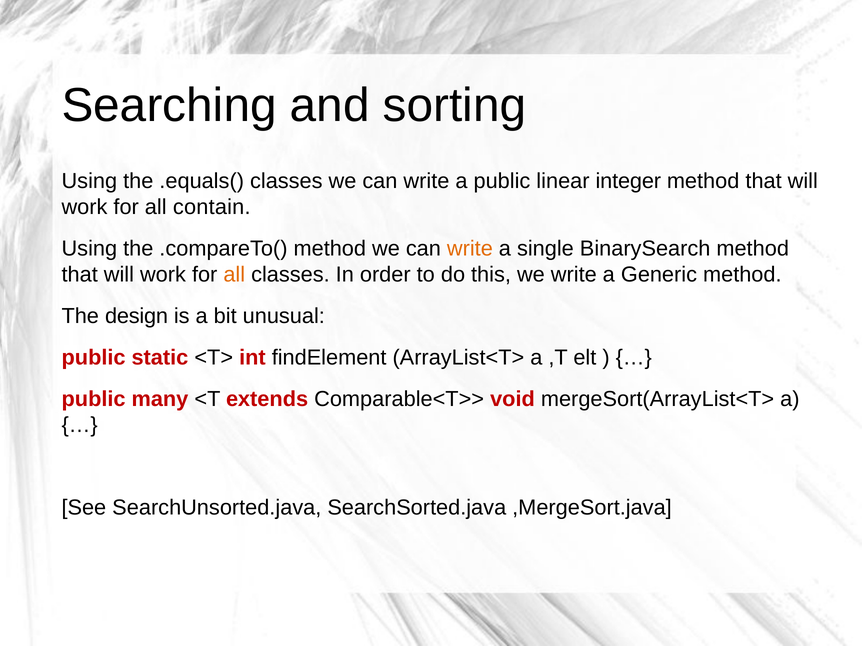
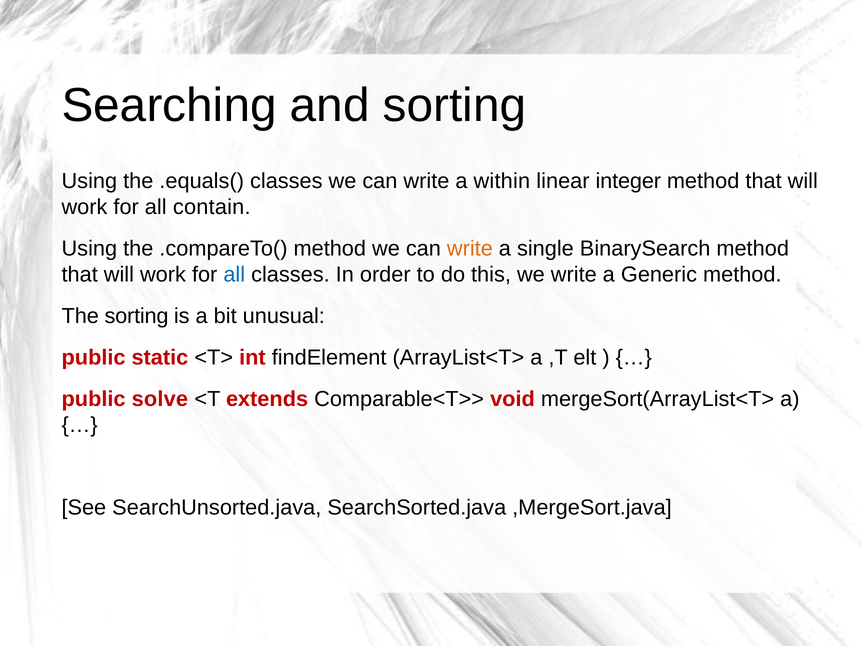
a public: public -> within
all at (234, 275) colour: orange -> blue
The design: design -> sorting
many: many -> solve
